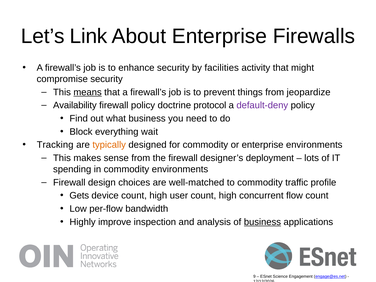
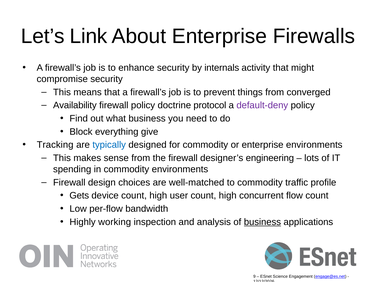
facilities: facilities -> internals
means underline: present -> none
jeopardize: jeopardize -> converged
wait: wait -> give
typically colour: orange -> blue
deployment: deployment -> engineering
improve: improve -> working
